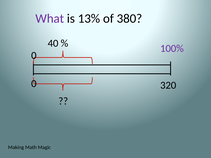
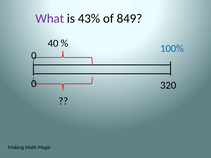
13%: 13% -> 43%
380: 380 -> 849
100% colour: purple -> blue
